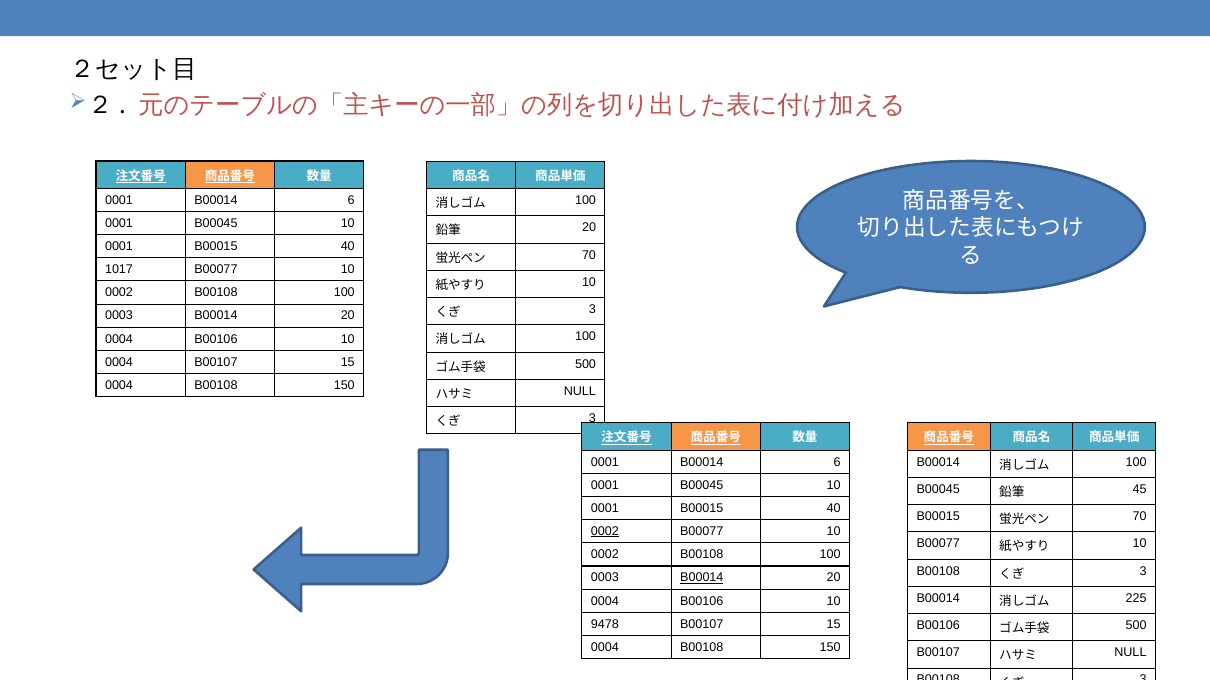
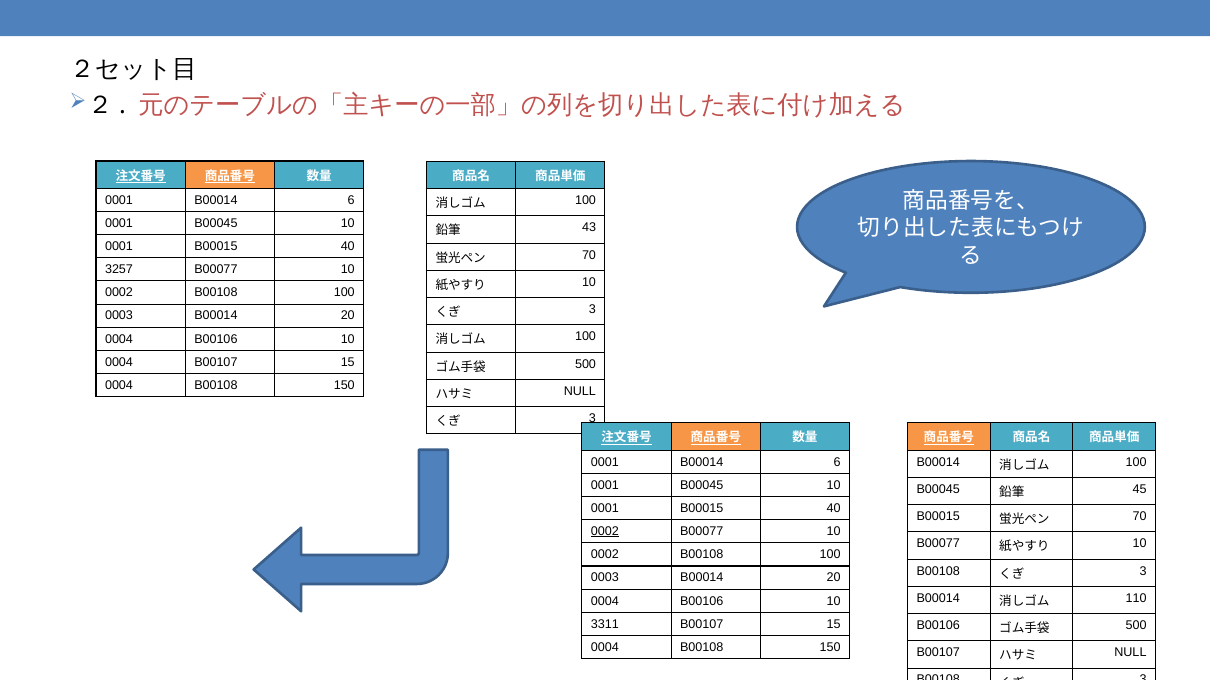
20 at (589, 228): 20 -> 43
1017: 1017 -> 3257
B00014 at (702, 578) underline: present -> none
225: 225 -> 110
9478: 9478 -> 3311
